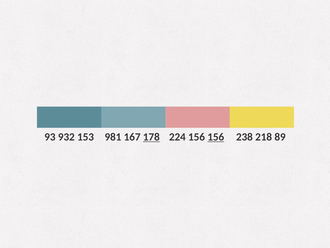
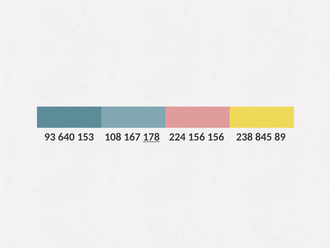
932: 932 -> 640
981: 981 -> 108
156 at (216, 137) underline: present -> none
218: 218 -> 845
